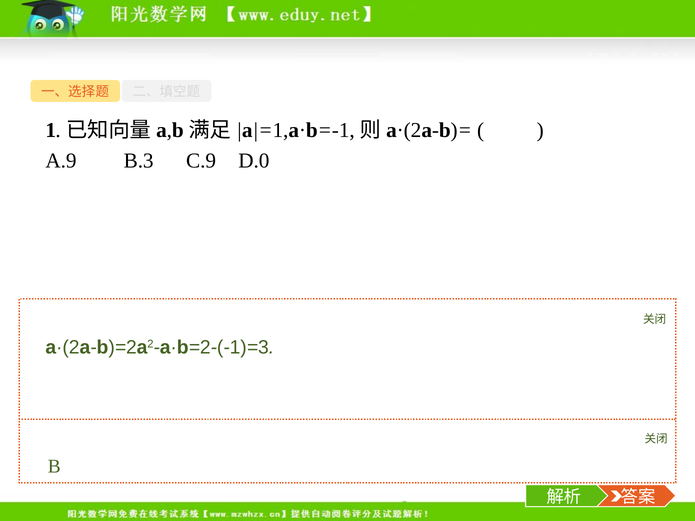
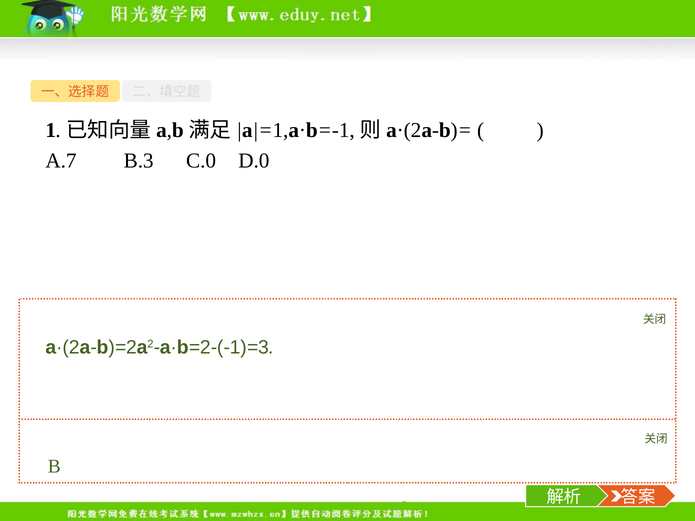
A.9: A.9 -> A.7
C.9: C.9 -> C.0
